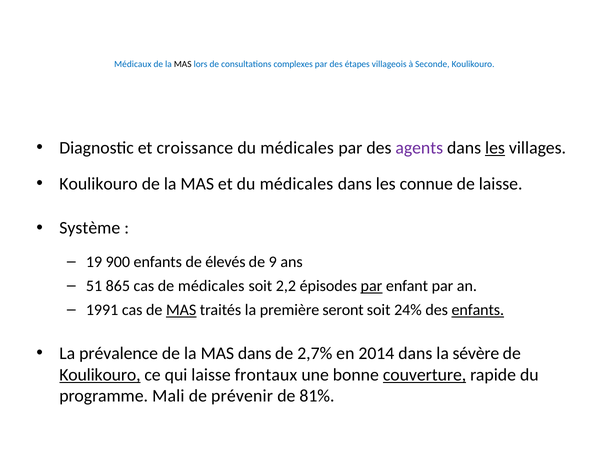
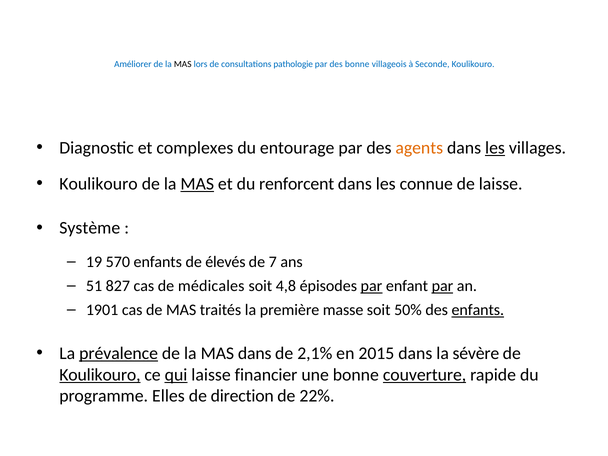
Médicaux: Médicaux -> Améliorer
complexes: complexes -> pathologie
des étapes: étapes -> bonne
croissance: croissance -> complexes
médicales at (297, 148): médicales -> entourage
agents colour: purple -> orange
MAS at (197, 184) underline: none -> present
et du médicales: médicales -> renforcent
900: 900 -> 570
9: 9 -> 7
865: 865 -> 827
2,2: 2,2 -> 4,8
par at (442, 286) underline: none -> present
1991: 1991 -> 1901
MAS at (181, 310) underline: present -> none
seront: seront -> masse
24%: 24% -> 50%
prévalence underline: none -> present
2,7%: 2,7% -> 2,1%
2014: 2014 -> 2015
qui underline: none -> present
frontaux: frontaux -> financier
Mali: Mali -> Elles
prévenir: prévenir -> direction
81%: 81% -> 22%
